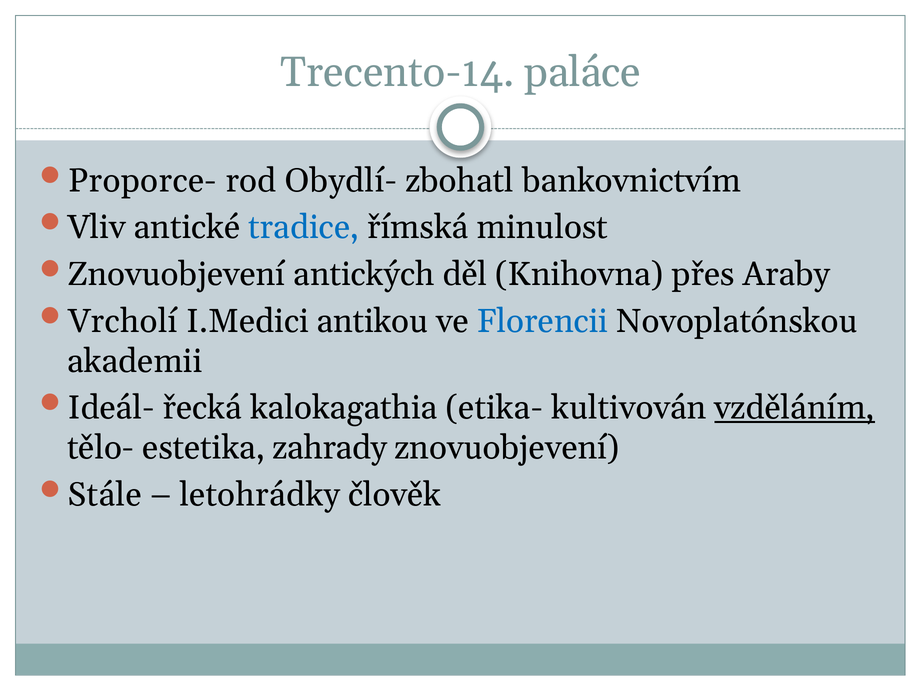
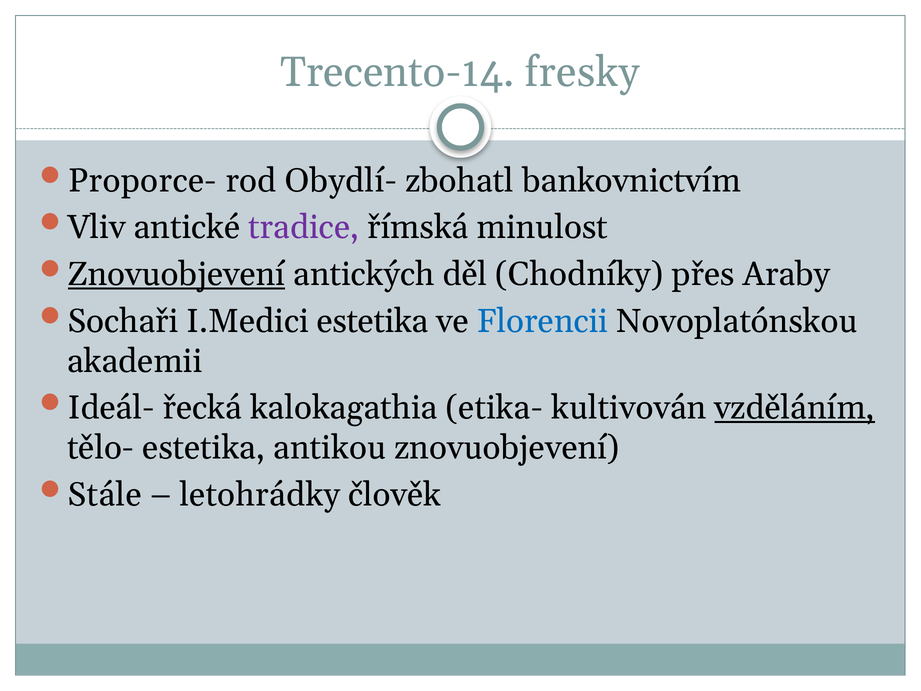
paláce: paláce -> fresky
tradice colour: blue -> purple
Znovuobjevení at (176, 274) underline: none -> present
Knihovna: Knihovna -> Chodníky
Vrcholí: Vrcholí -> Sochaři
I.Medici antikou: antikou -> estetika
zahrady: zahrady -> antikou
